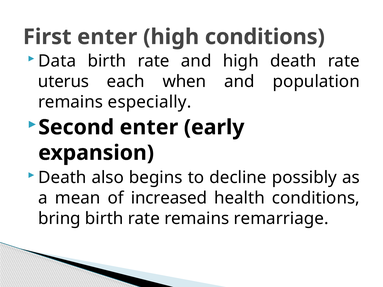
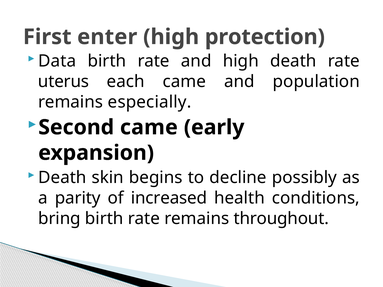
high conditions: conditions -> protection
each when: when -> came
Second enter: enter -> came
also: also -> skin
mean: mean -> parity
remarriage: remarriage -> throughout
